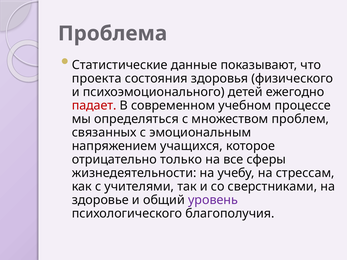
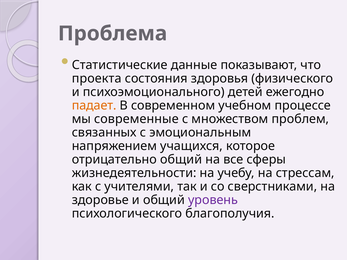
падает colour: red -> orange
определяться: определяться -> современные
отрицательно только: только -> общий
